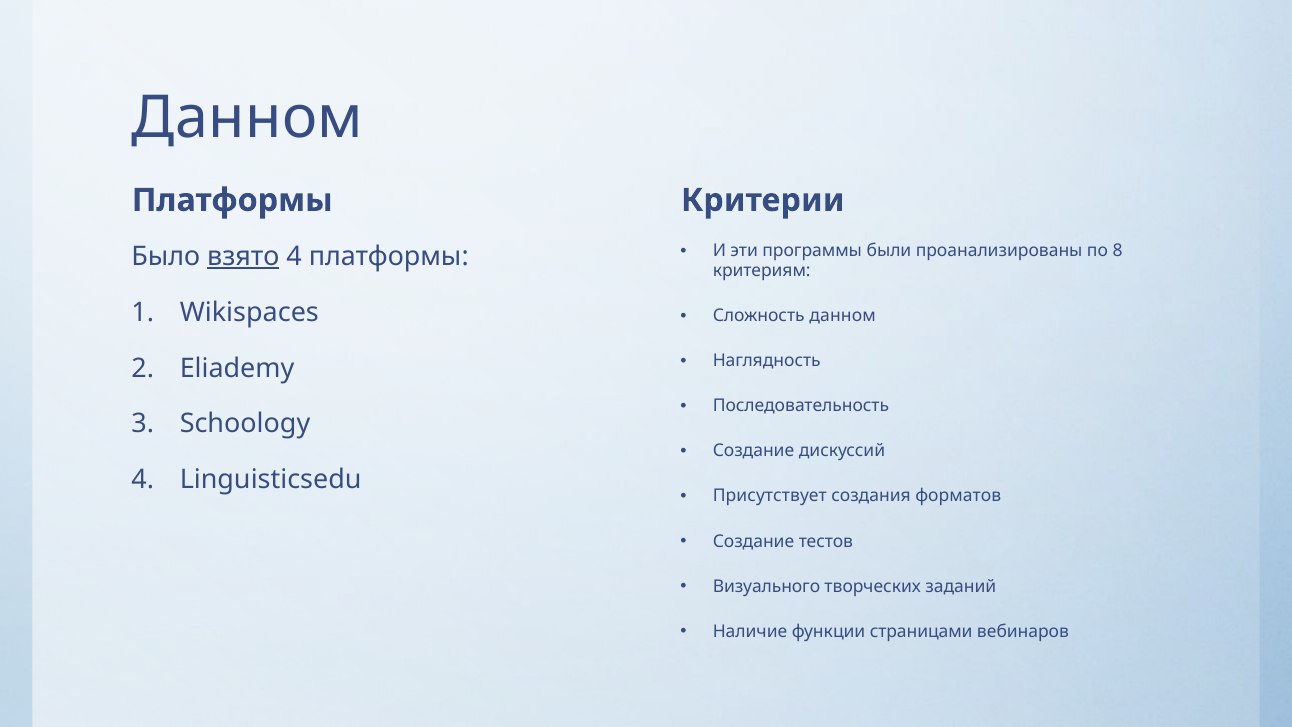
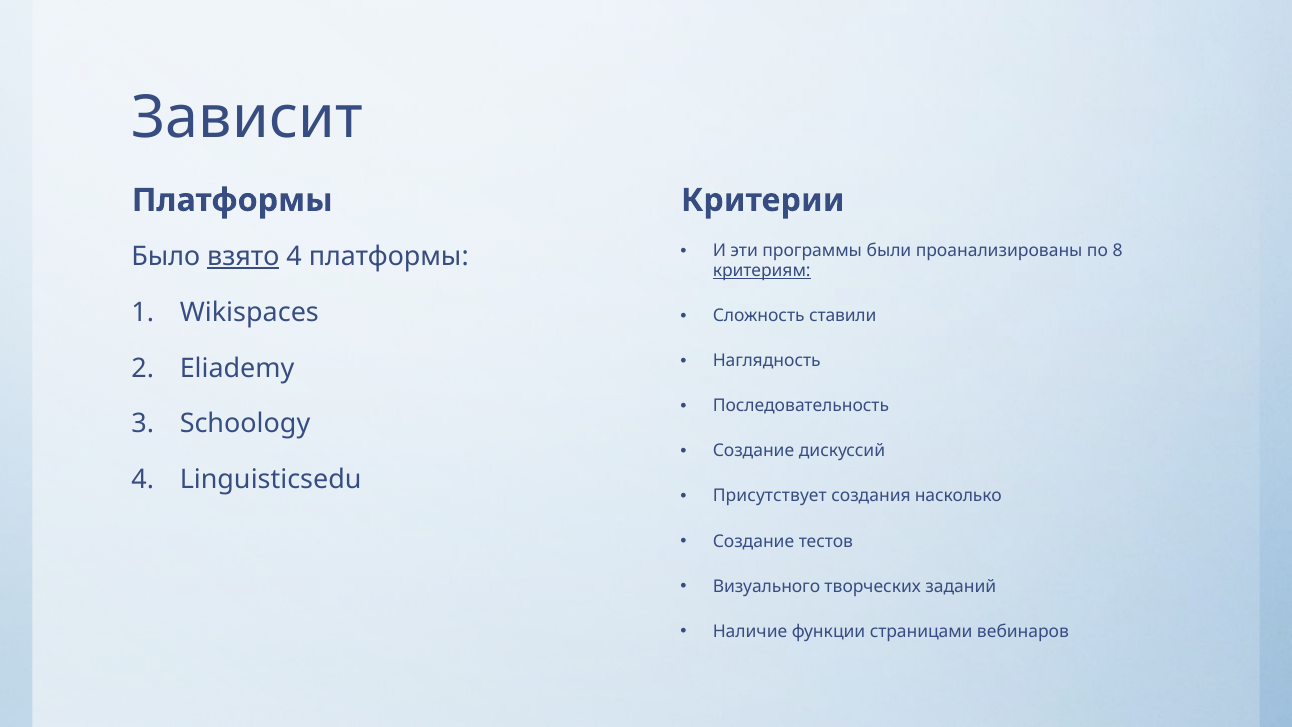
Данном at (247, 118): Данном -> Зависит
критериям underline: none -> present
Сложность данном: данном -> ставили
форматов: форматов -> насколько
